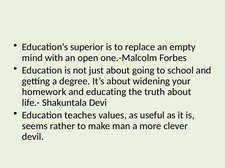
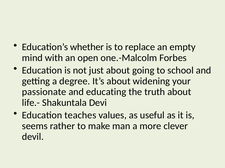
superior: superior -> whether
homework: homework -> passionate
